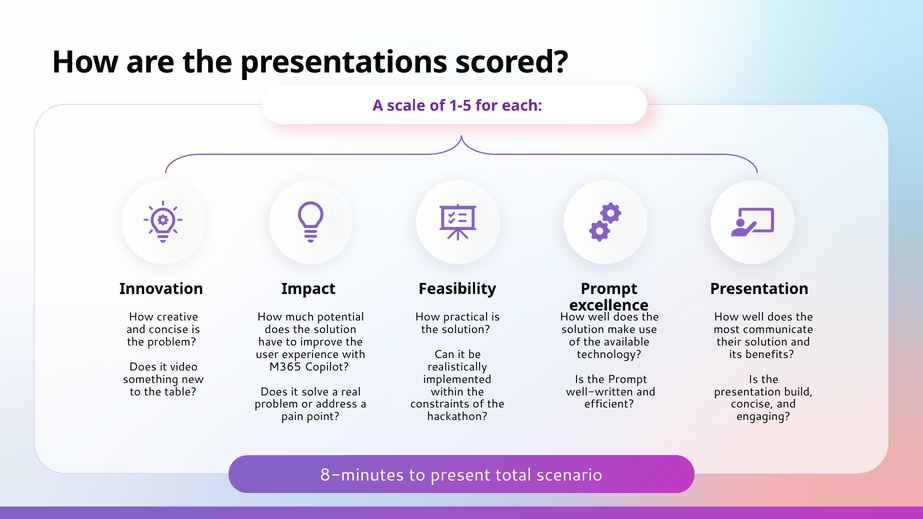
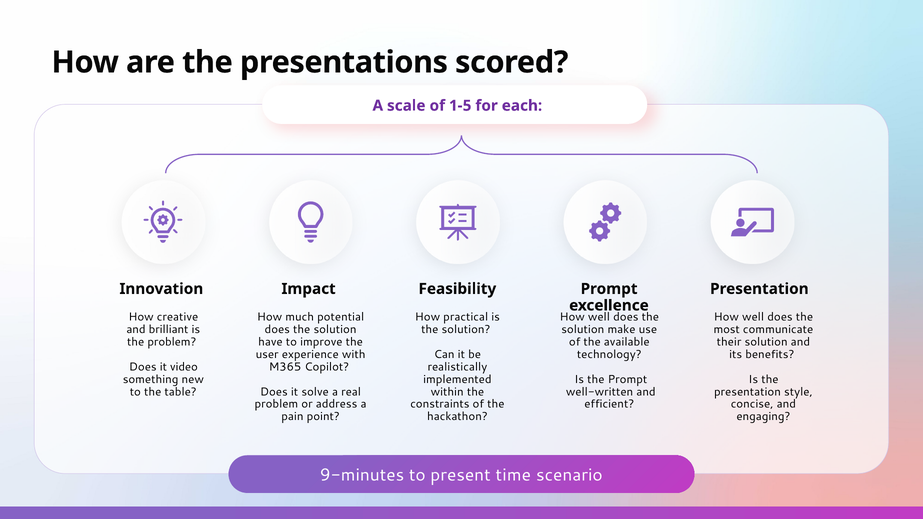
and concise: concise -> brilliant
build: build -> style
8-minutes: 8-minutes -> 9-minutes
total: total -> time
